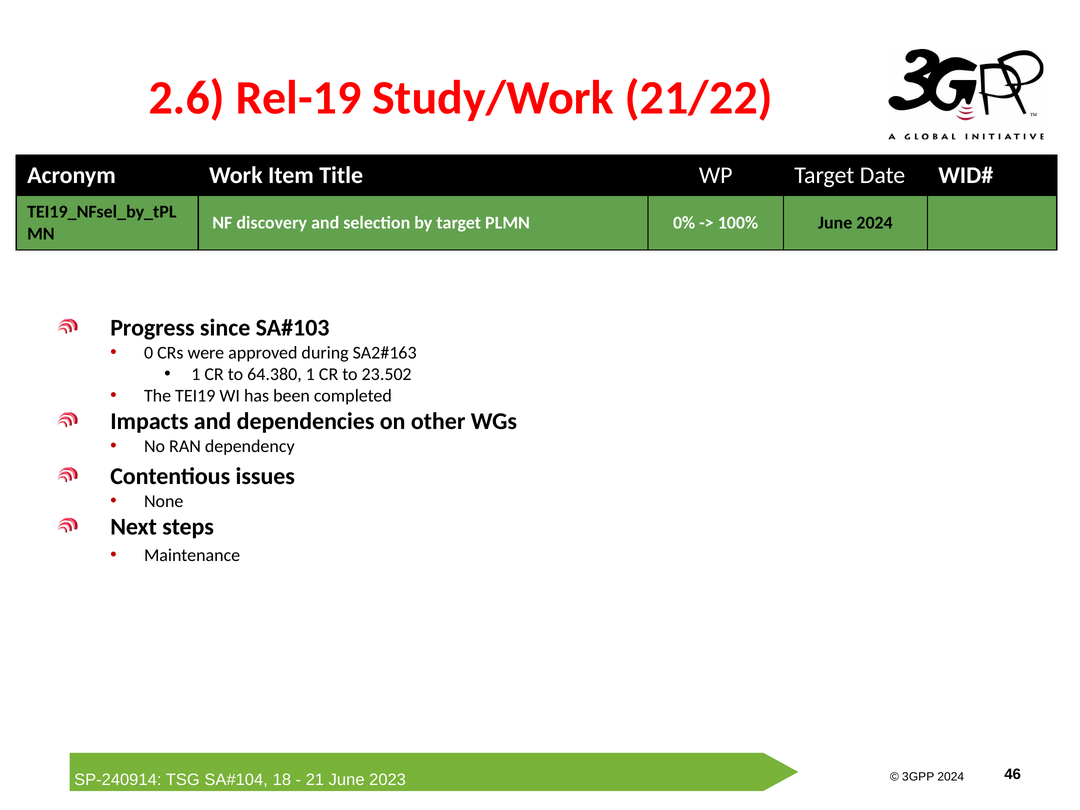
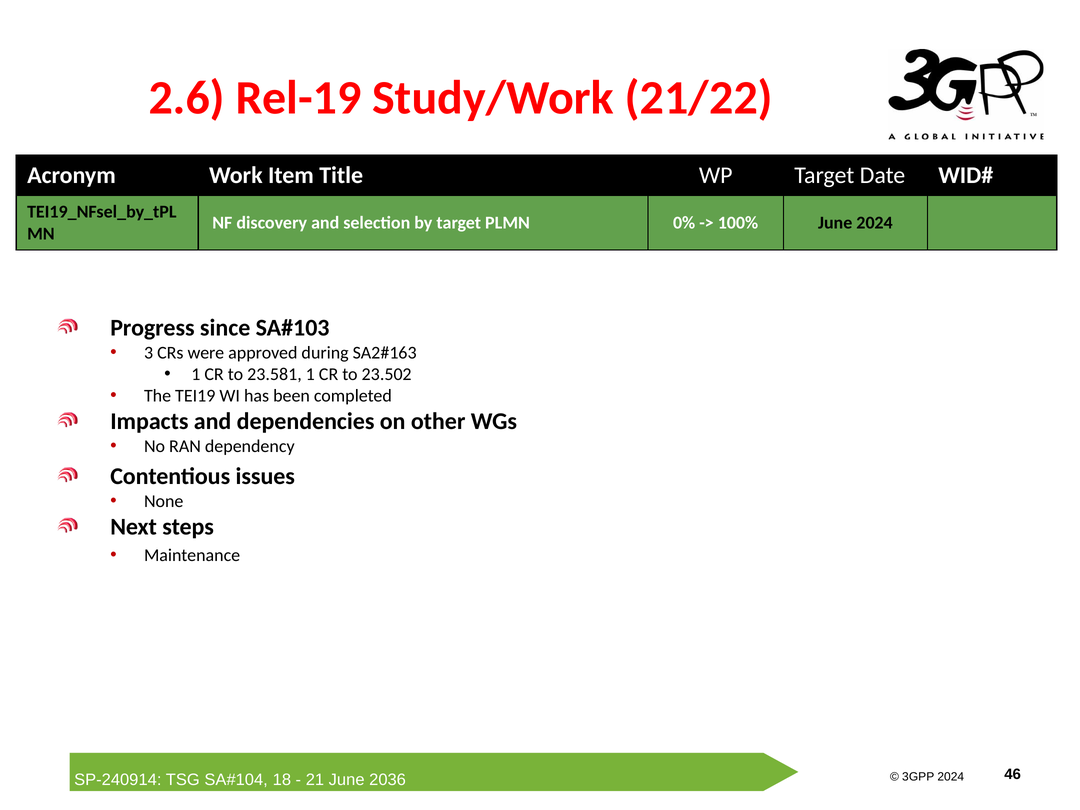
0: 0 -> 3
64.380: 64.380 -> 23.581
2023: 2023 -> 2036
